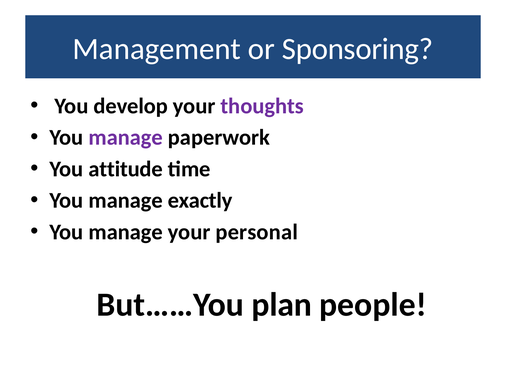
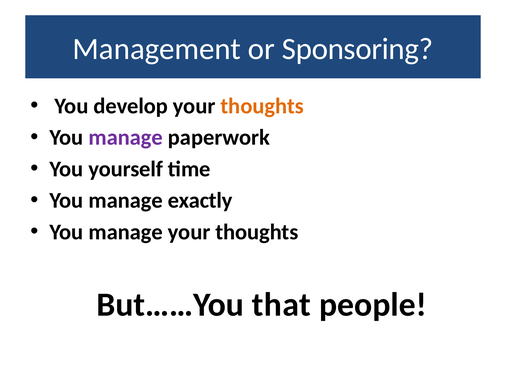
thoughts at (262, 106) colour: purple -> orange
attitude: attitude -> yourself
manage your personal: personal -> thoughts
plan: plan -> that
